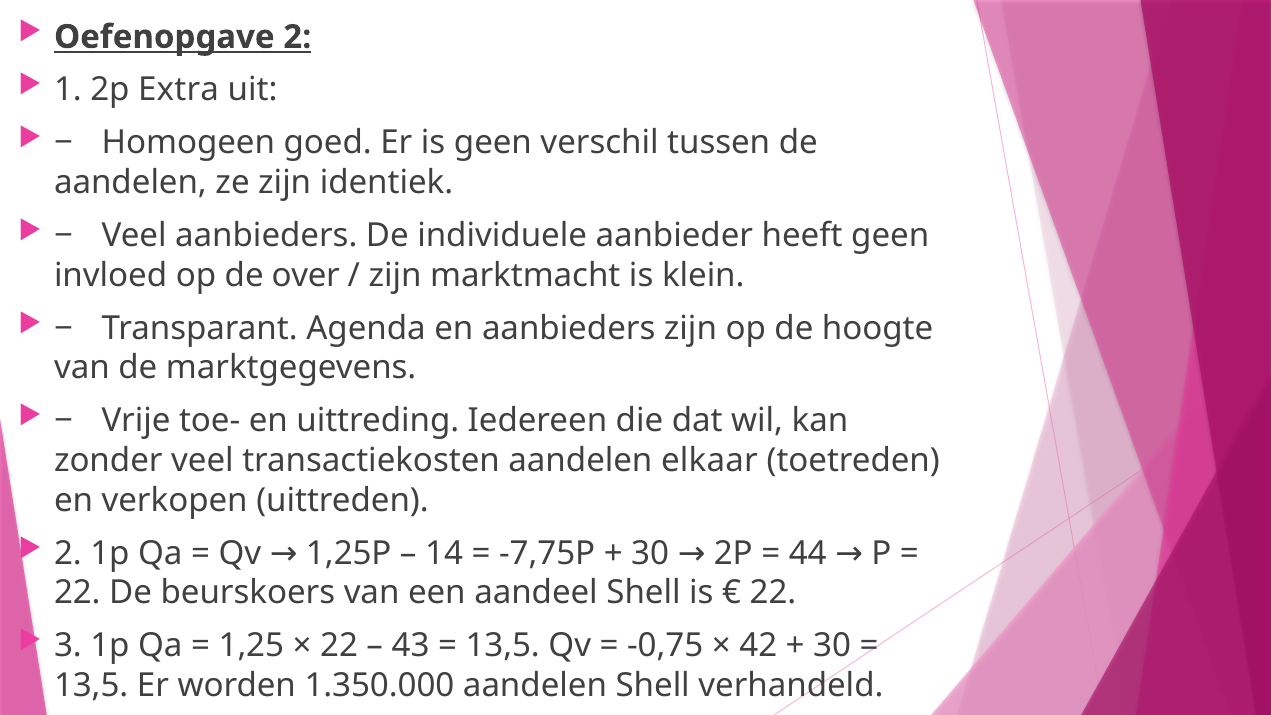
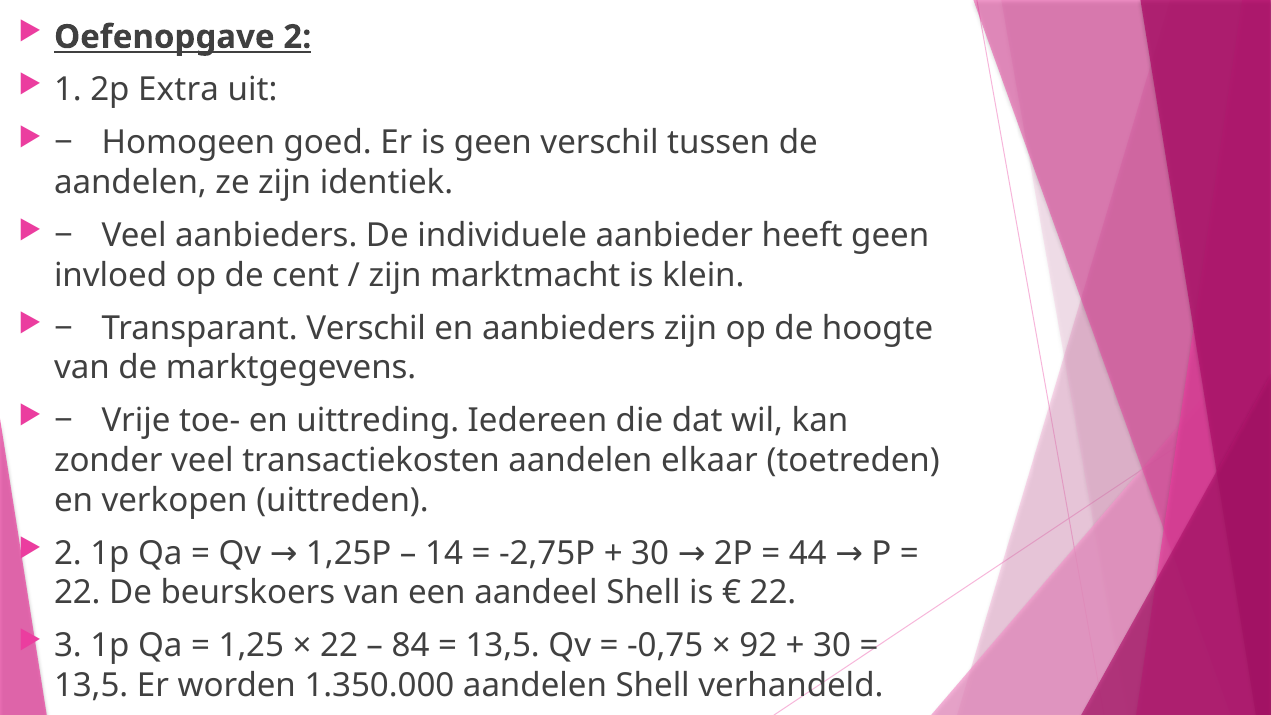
over: over -> cent
Transparant Agenda: Agenda -> Verschil
-7,75P: -7,75P -> -2,75P
43: 43 -> 84
42: 42 -> 92
